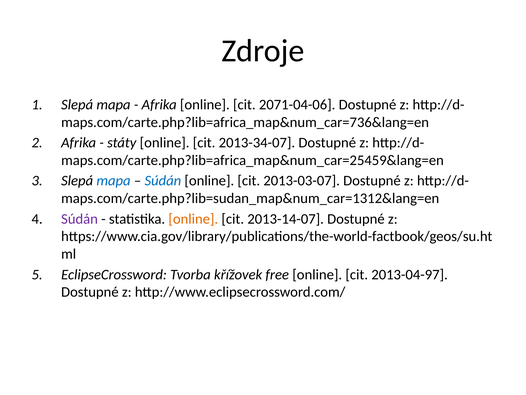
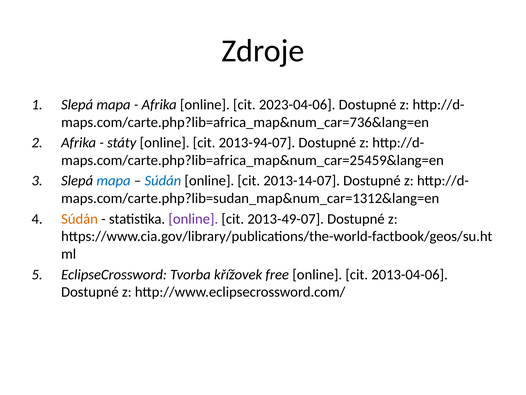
2071-04-06: 2071-04-06 -> 2023-04-06
2013-34-07: 2013-34-07 -> 2013-94-07
2013-03-07: 2013-03-07 -> 2013-14-07
Súdán at (80, 219) colour: purple -> orange
online at (193, 219) colour: orange -> purple
2013-14-07: 2013-14-07 -> 2013-49-07
2013-04-97: 2013-04-97 -> 2013-04-06
